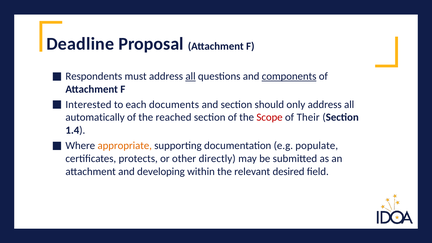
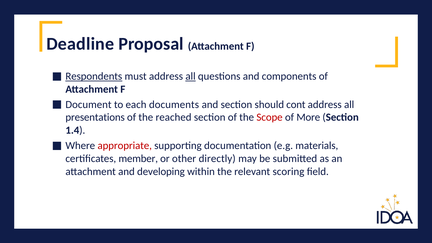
Respondents underline: none -> present
components underline: present -> none
Interested: Interested -> Document
only: only -> cont
automatically: automatically -> presentations
Their: Their -> More
appropriate colour: orange -> red
populate: populate -> materials
protects: protects -> member
desired: desired -> scoring
